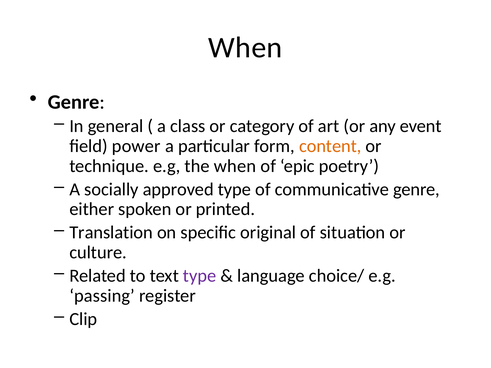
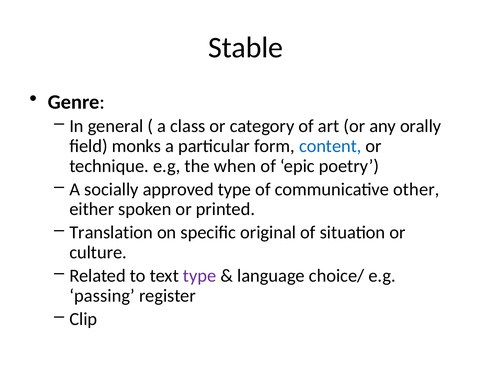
When at (245, 48): When -> Stable
event: event -> orally
power: power -> monks
content colour: orange -> blue
communicative genre: genre -> other
